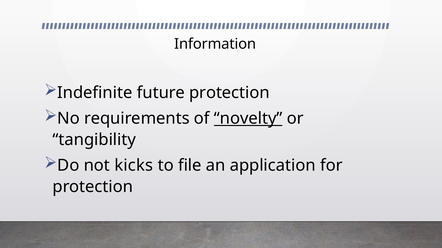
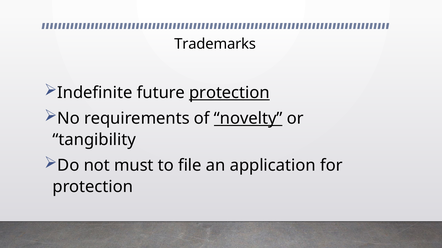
Information: Information -> Trademarks
protection at (229, 93) underline: none -> present
kicks: kicks -> must
